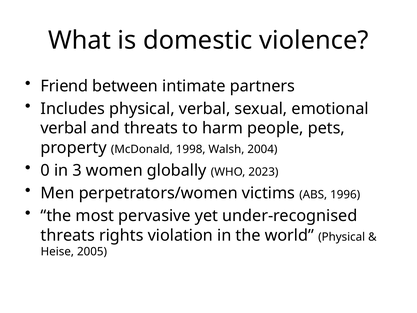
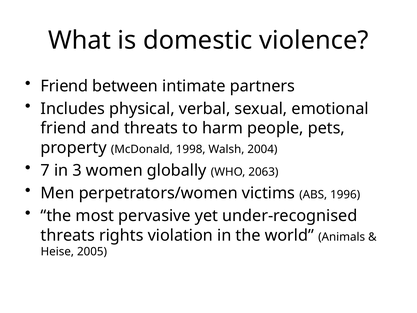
verbal at (64, 128): verbal -> friend
0: 0 -> 7
2023: 2023 -> 2063
world Physical: Physical -> Animals
